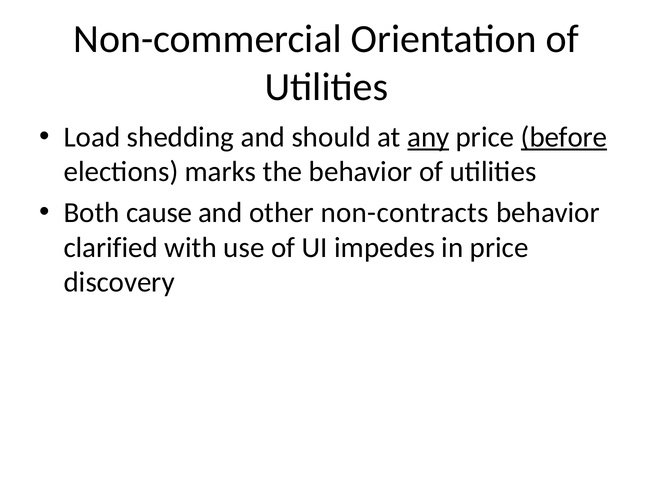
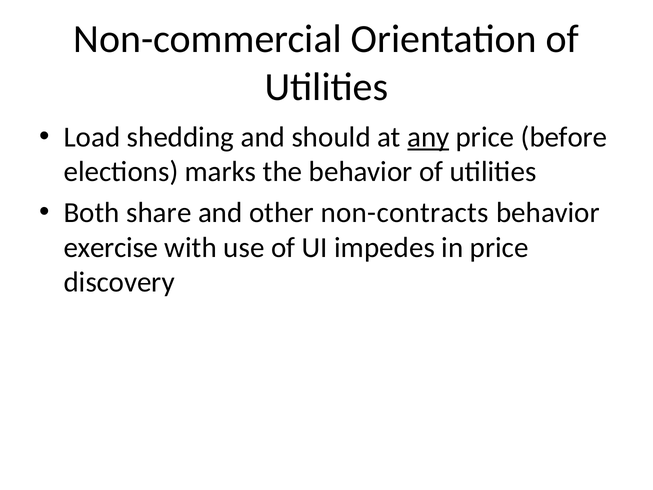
before underline: present -> none
cause: cause -> share
clarified: clarified -> exercise
